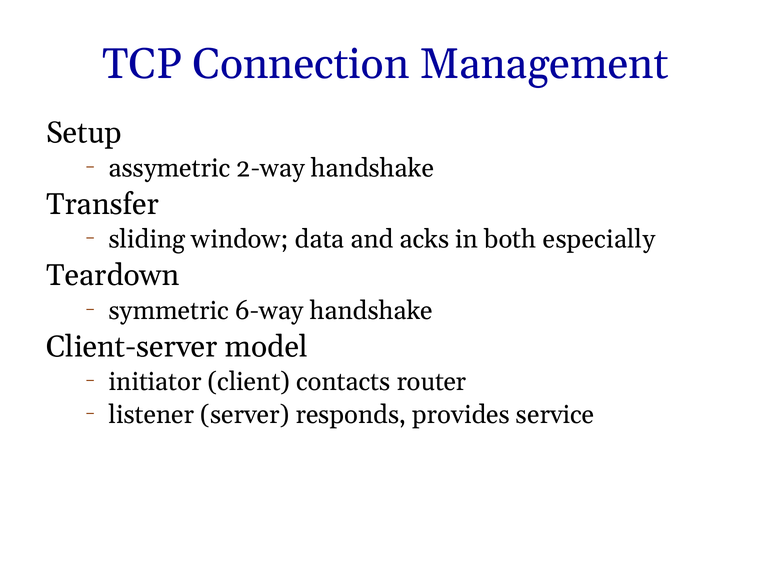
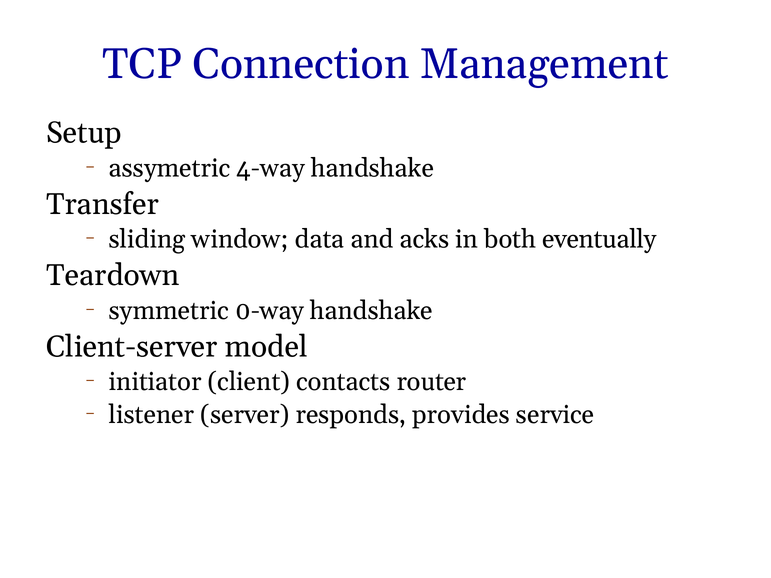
2-way: 2-way -> 4-way
especially: especially -> eventually
6-way: 6-way -> 0-way
